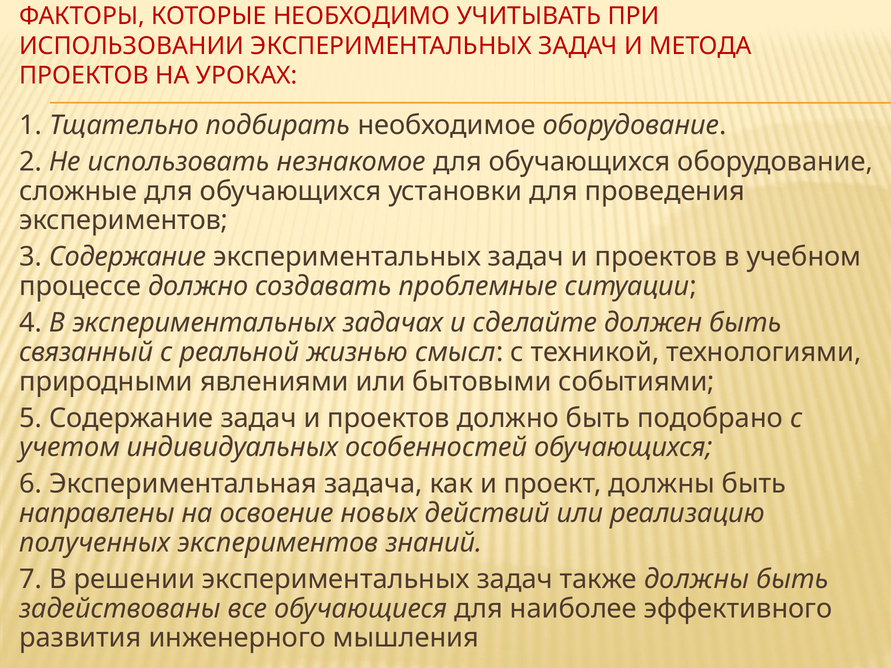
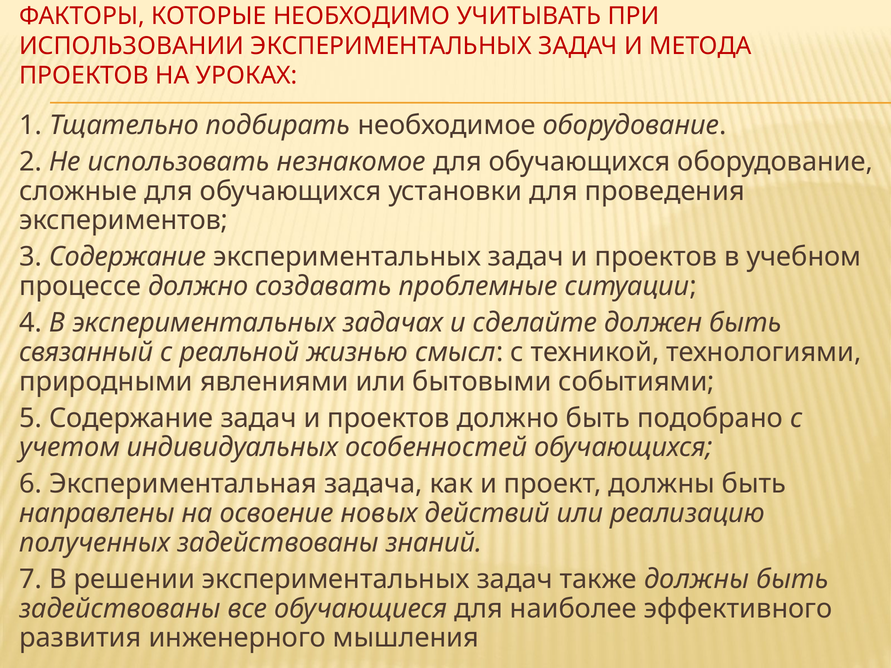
полученных экспериментов: экспериментов -> задействованы
